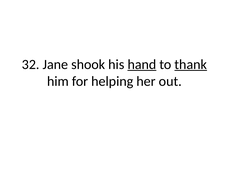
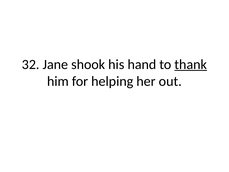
hand underline: present -> none
